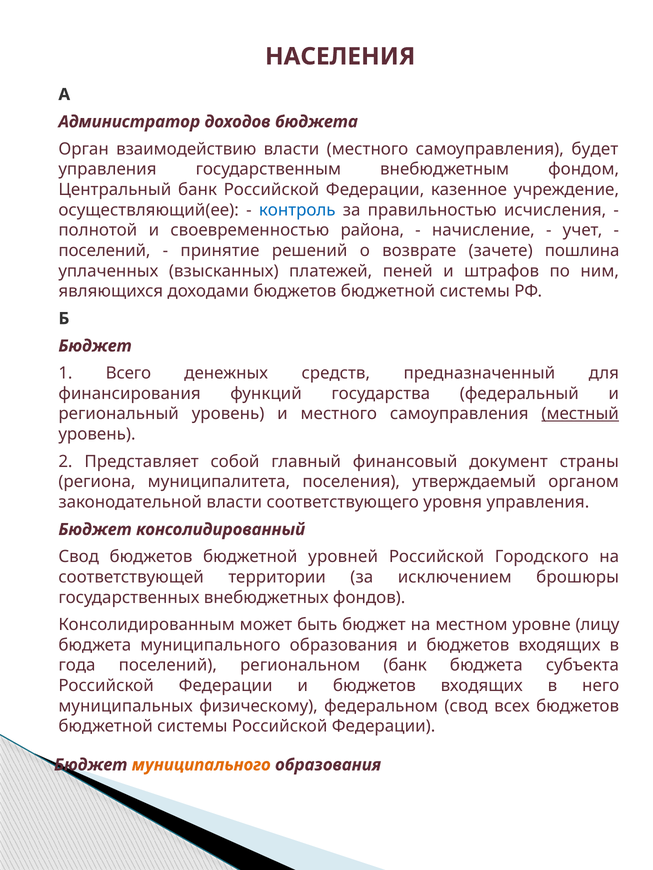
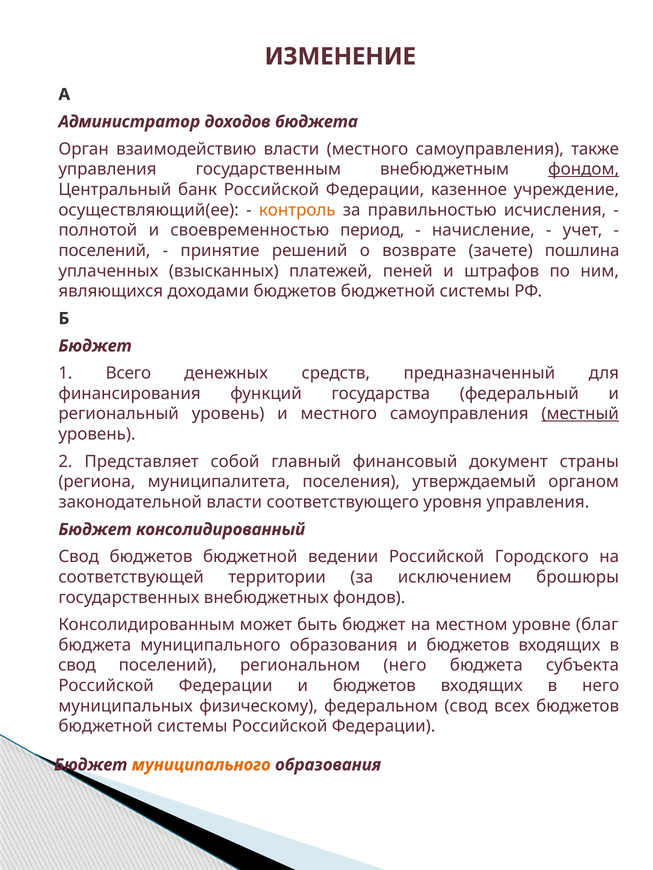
НАСЕЛЕНИЯ: НАСЕЛЕНИЯ -> ИЗМЕНЕНИЕ
будет: будет -> также
фондом underline: none -> present
контроль colour: blue -> orange
района: района -> период
уровней: уровней -> ведении
лицу: лицу -> благ
года at (77, 666): года -> свод
региональном банк: банк -> него
